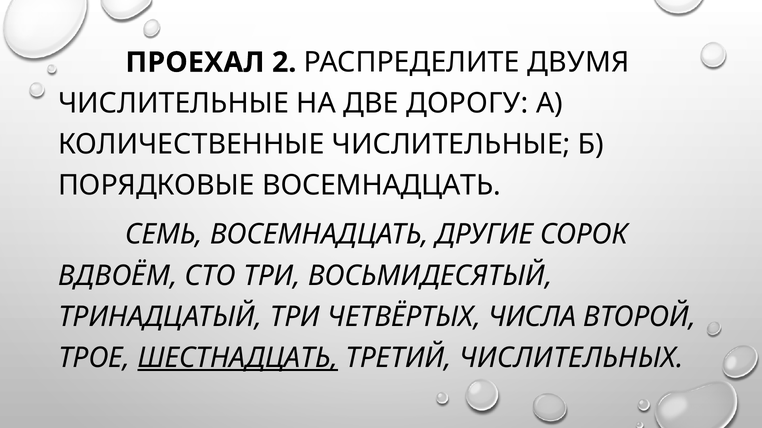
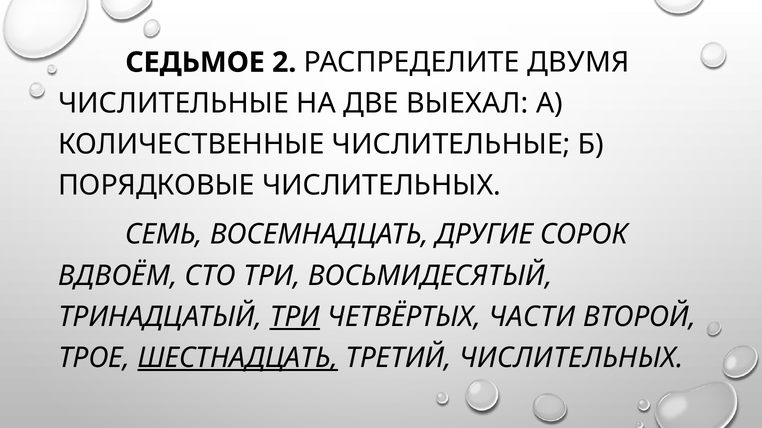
ПРОЕХАЛ: ПРОЕХАЛ -> СЕДЬМОЕ
ДОРОГУ: ДОРОГУ -> ВЫЕХАЛ
ПОРЯДКОВЫЕ ВОСЕМНАДЦАТЬ: ВОСЕМНАДЦАТЬ -> ЧИСЛИТЕЛЬНЫХ
ТРИ at (295, 317) underline: none -> present
ЧИСЛА: ЧИСЛА -> ЧАСТИ
